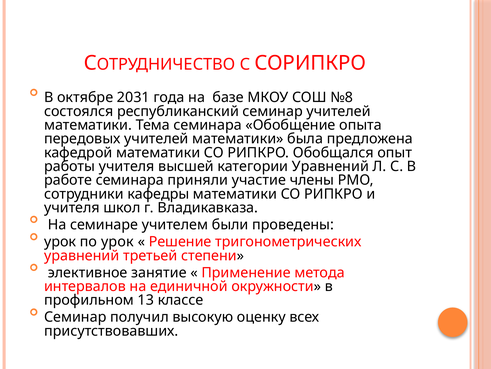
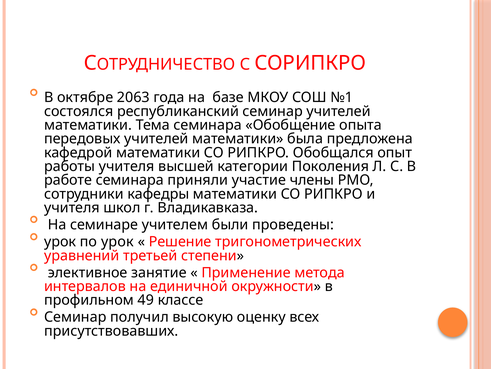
2031: 2031 -> 2063
№8: №8 -> №1
категории Уравнений: Уравнений -> Поколения
13: 13 -> 49
